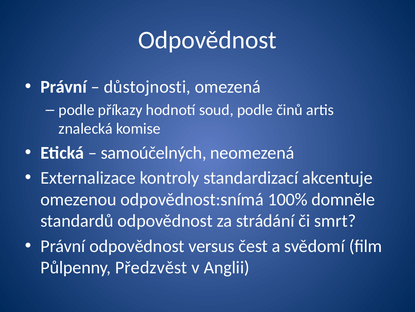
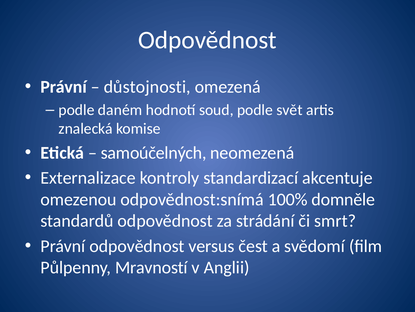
příkazy: příkazy -> daném
činů: činů -> svět
Předzvěst: Předzvěst -> Mravností
